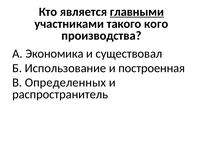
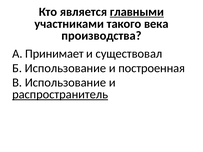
кого: кого -> века
Экономика: Экономика -> Принимает
В Определенных: Определенных -> Использование
распространитель underline: none -> present
